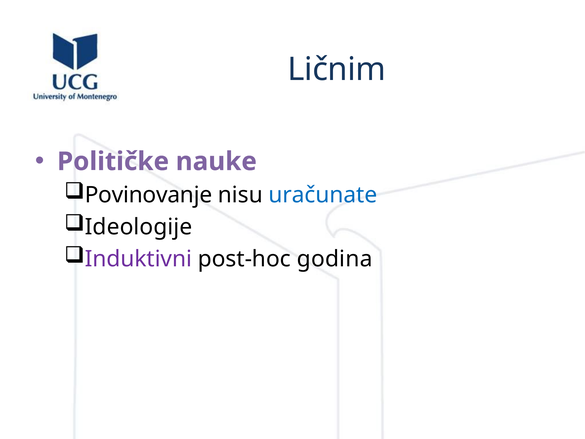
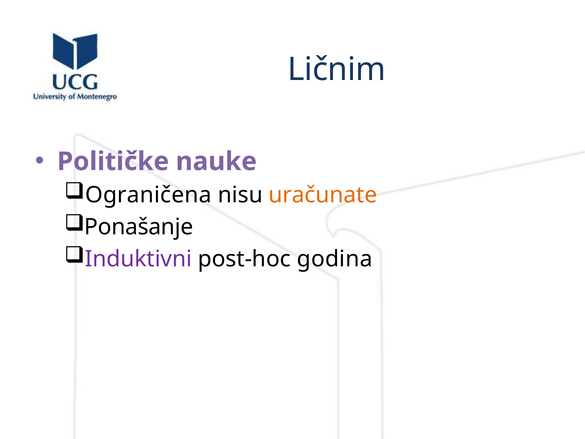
Povinovanje: Povinovanje -> Ograničena
uračunate colour: blue -> orange
Ideologije: Ideologije -> Ponašanje
